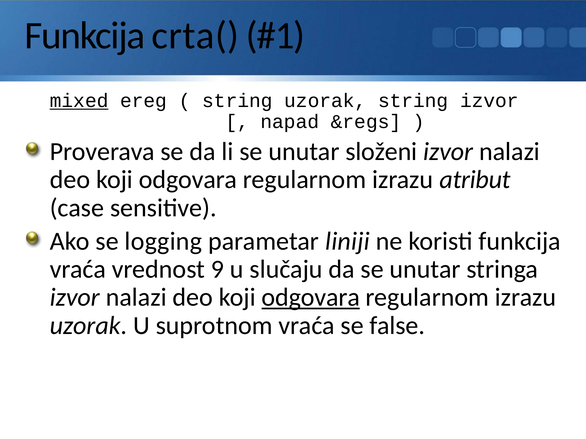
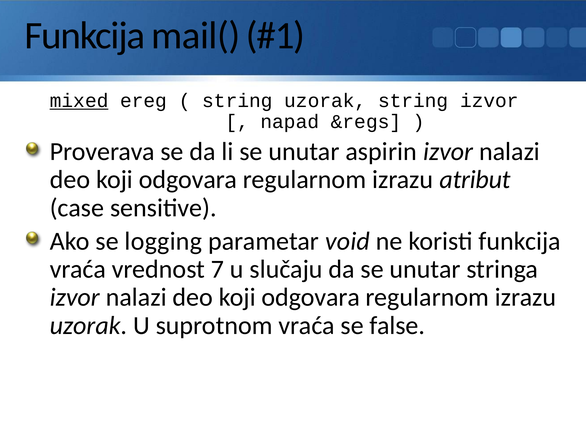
crta(: crta( -> mail(
složeni: složeni -> aspirin
liniji: liniji -> void
9: 9 -> 7
odgovara at (311, 298) underline: present -> none
